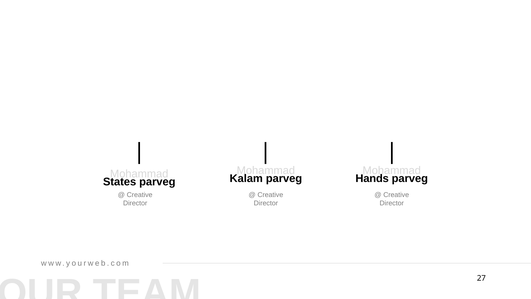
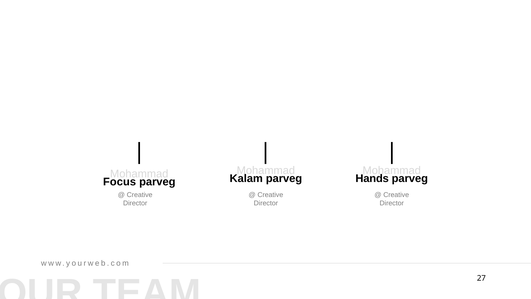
States: States -> Focus
